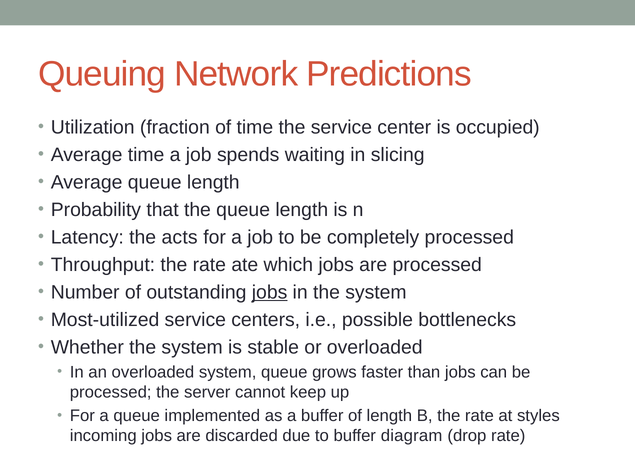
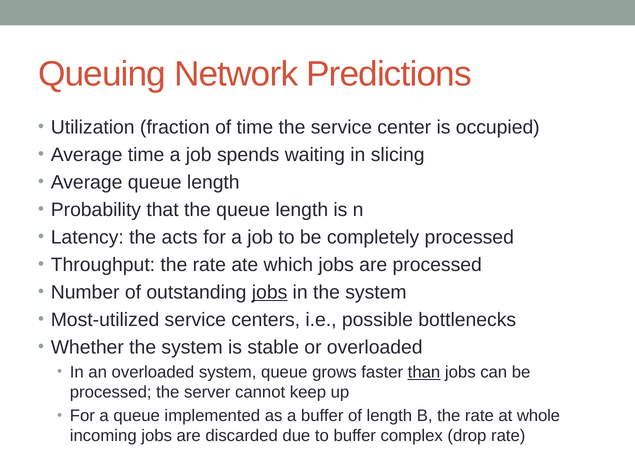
than underline: none -> present
styles: styles -> whole
diagram: diagram -> complex
